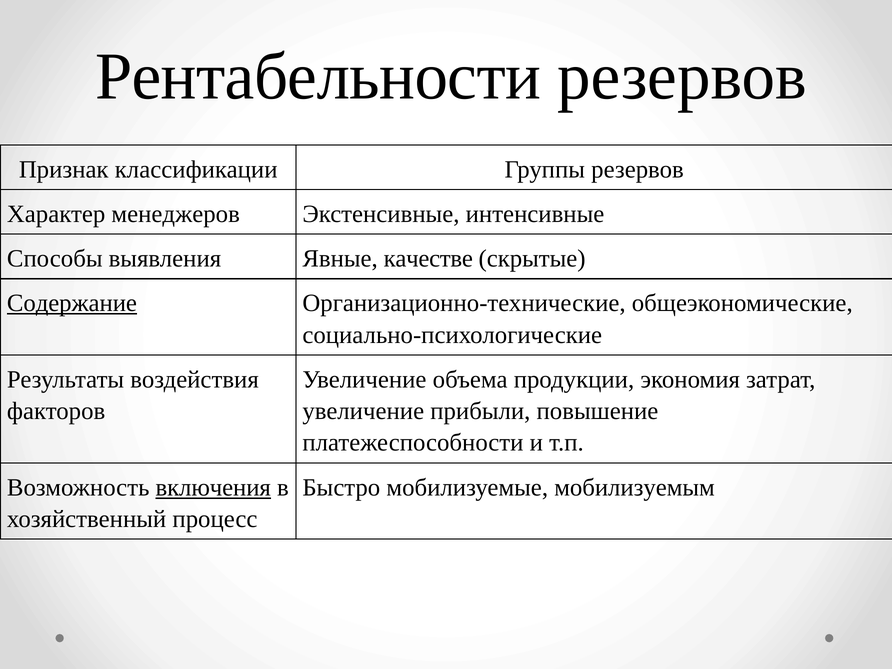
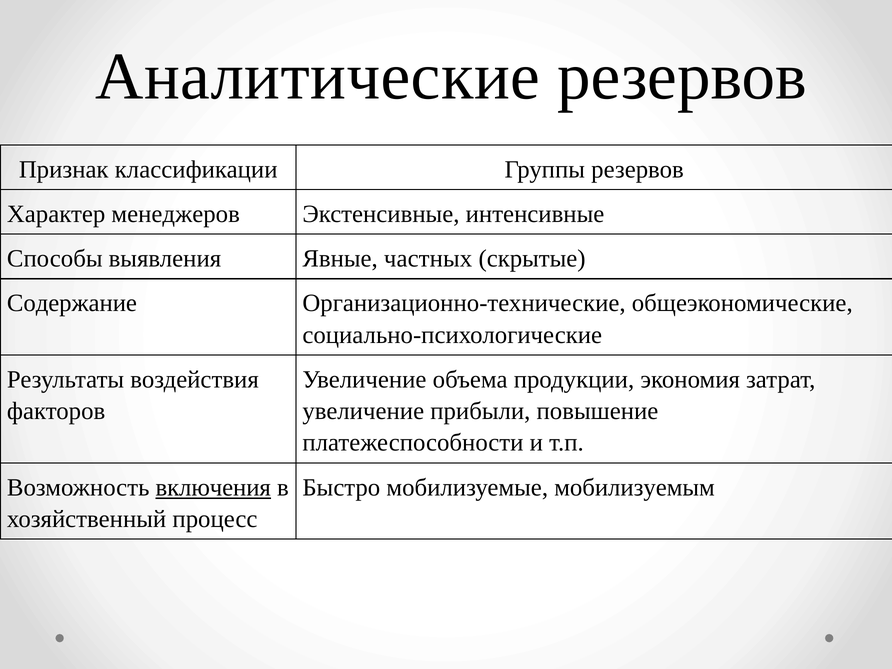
Рентабельности: Рентабельности -> Аналитические
качестве: качестве -> частных
Содержание underline: present -> none
